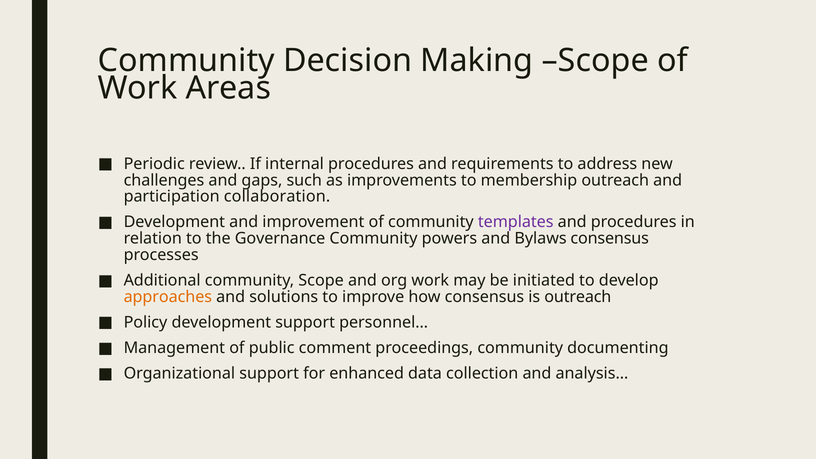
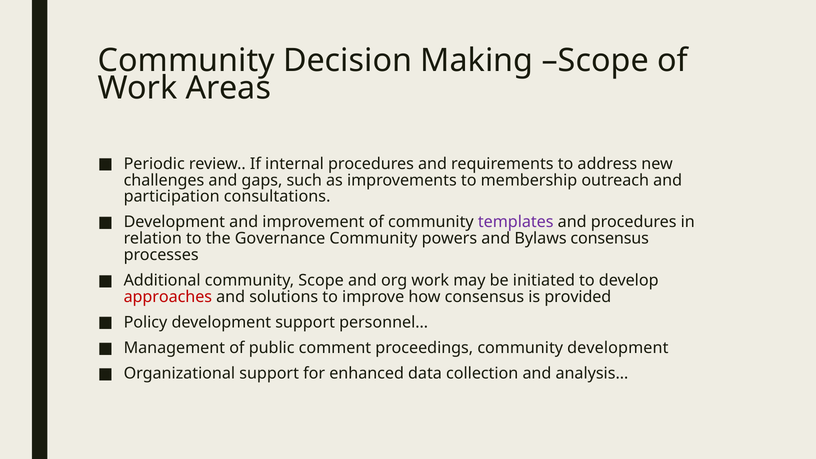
collaboration: collaboration -> consultations
approaches colour: orange -> red
is outreach: outreach -> provided
community documenting: documenting -> development
